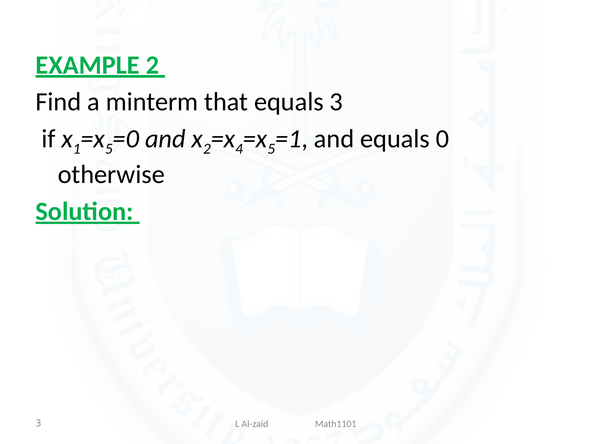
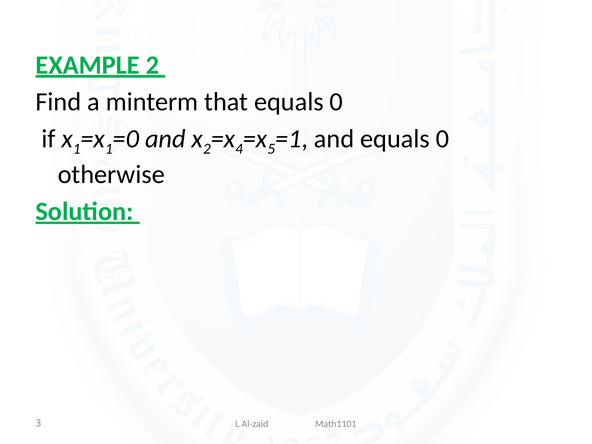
that equals 3: 3 -> 0
5 at (109, 149): 5 -> 1
